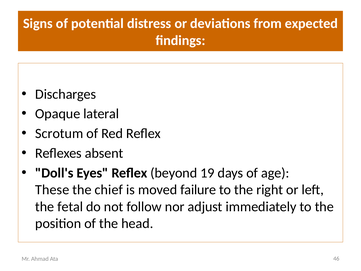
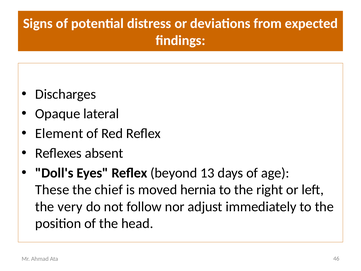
Scrotum: Scrotum -> Element
19: 19 -> 13
failure: failure -> hernia
fetal: fetal -> very
